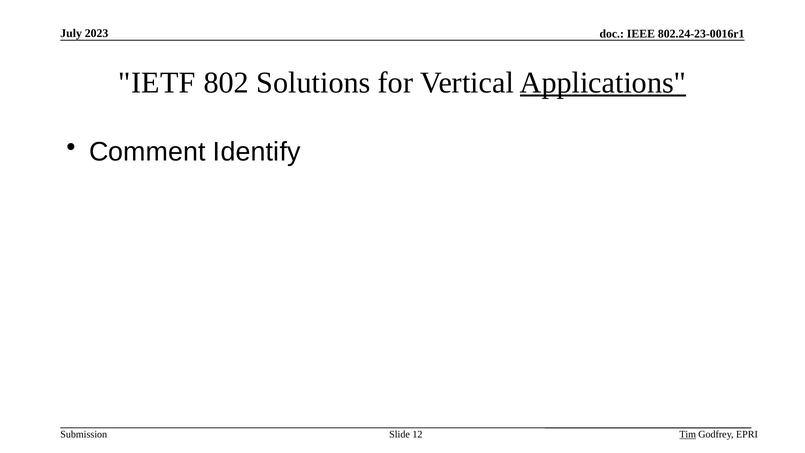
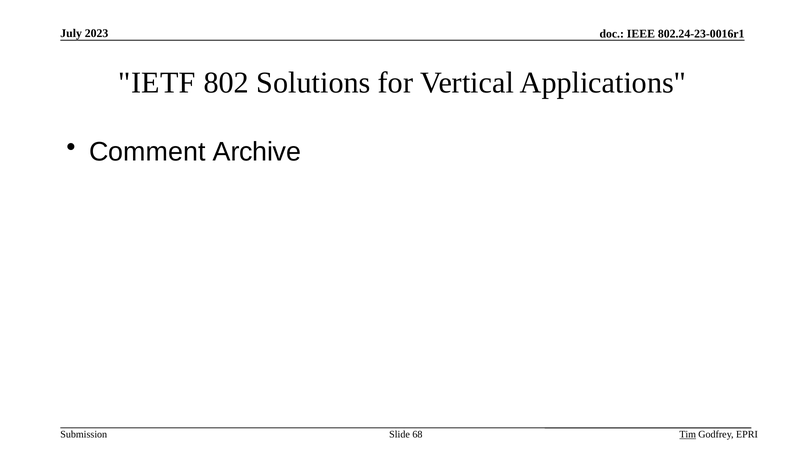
Applications underline: present -> none
Identify: Identify -> Archive
12: 12 -> 68
